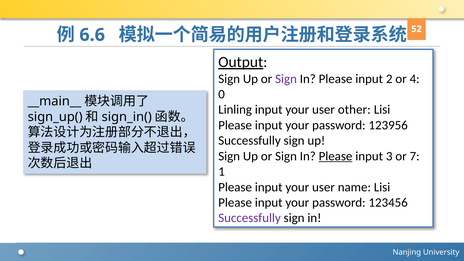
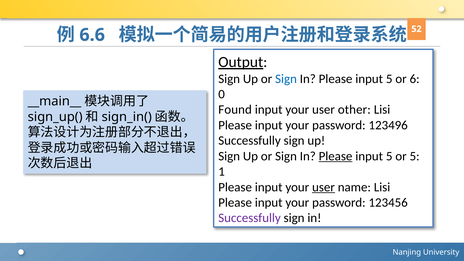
Sign at (286, 79) colour: purple -> blue
2 at (389, 79): 2 -> 5
4: 4 -> 6
Linling: Linling -> Found
123956: 123956 -> 123496
3 at (389, 156): 3 -> 5
or 7: 7 -> 5
user at (323, 187) underline: none -> present
